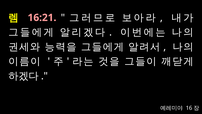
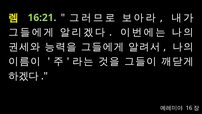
16:21 colour: pink -> light green
